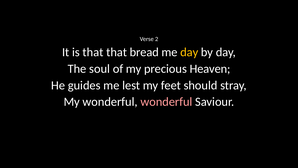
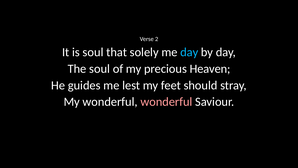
is that: that -> soul
bread: bread -> solely
day at (189, 52) colour: yellow -> light blue
